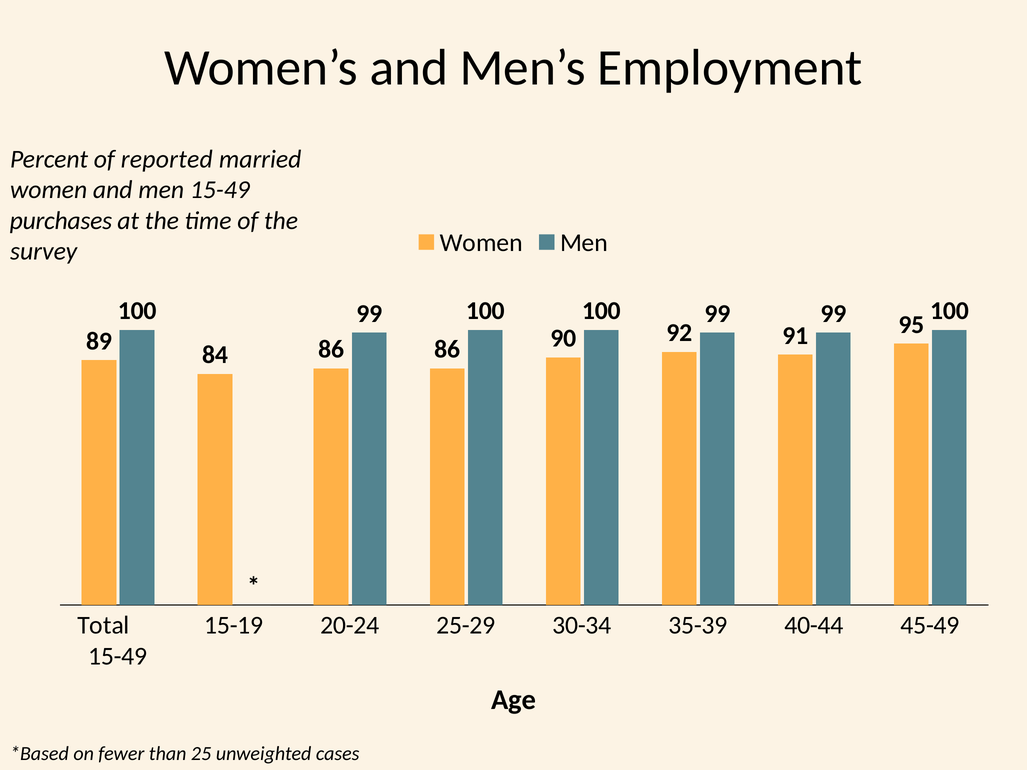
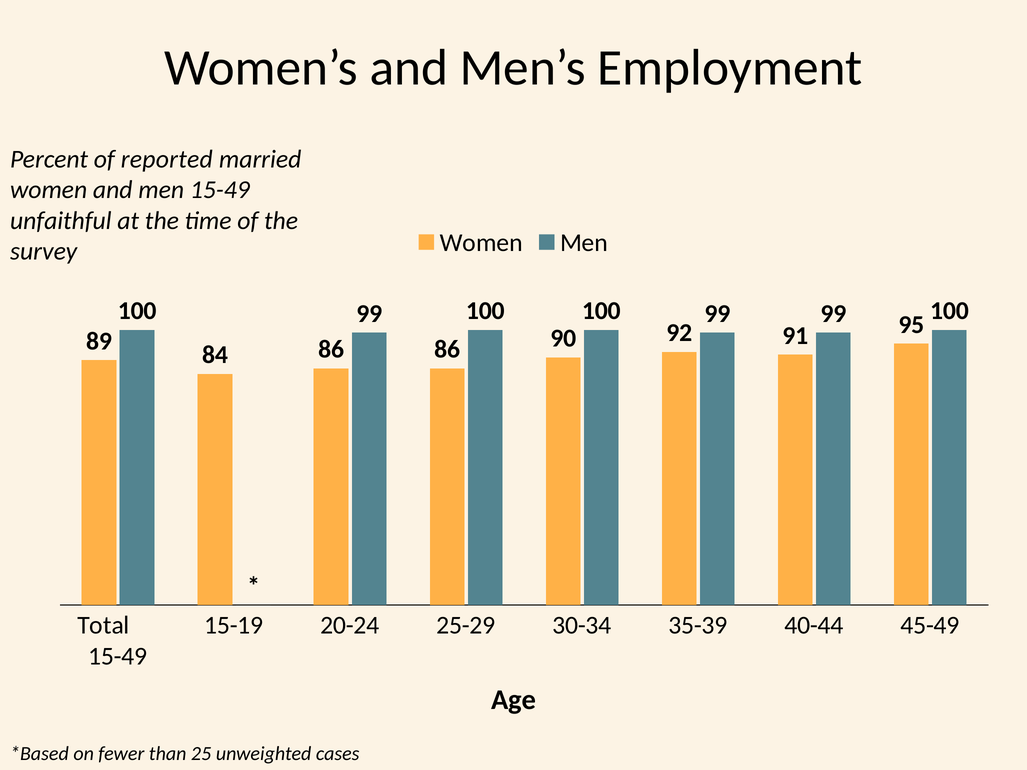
purchases: purchases -> unfaithful
